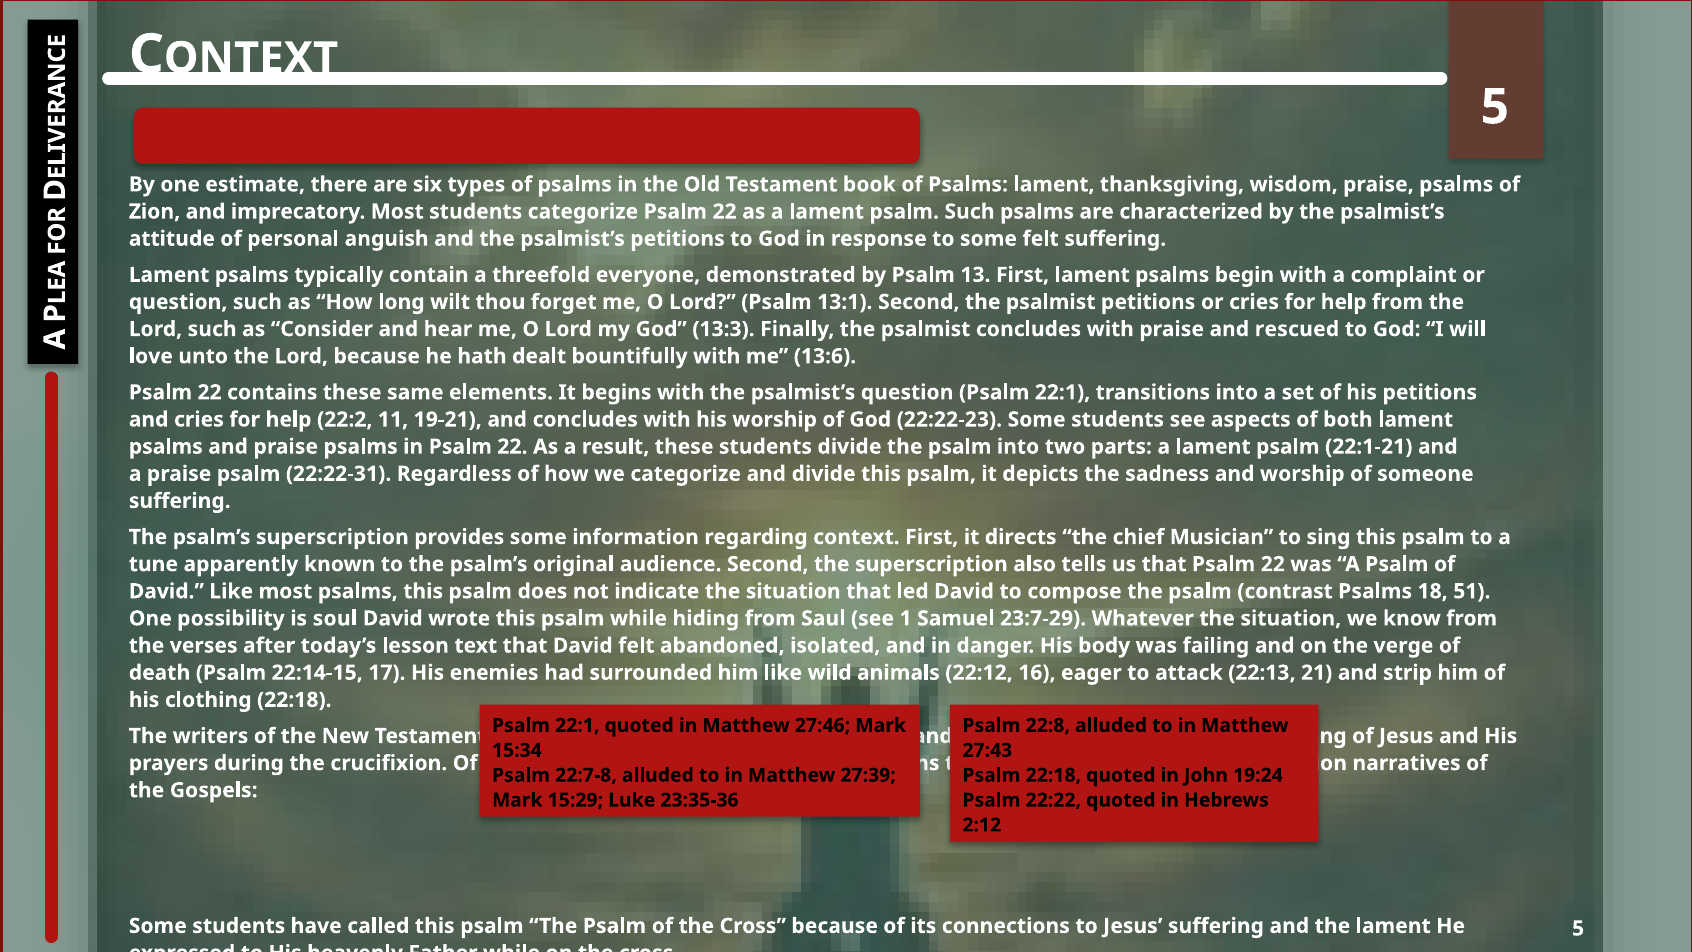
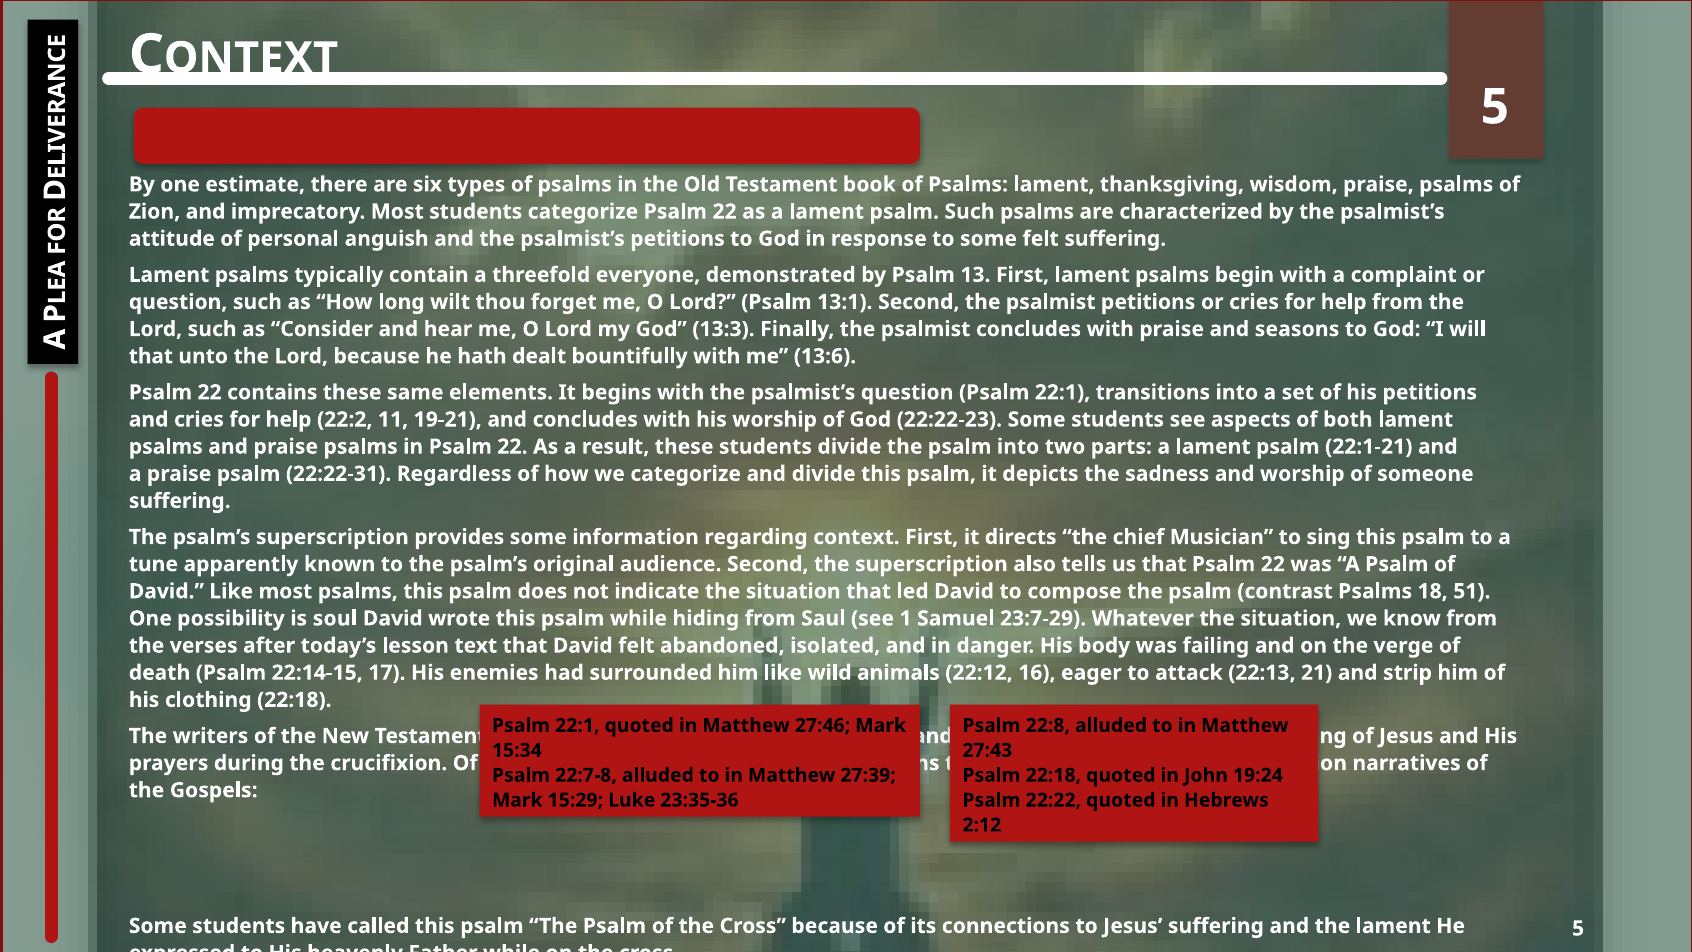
rescued: rescued -> seasons
love at (151, 356): love -> that
